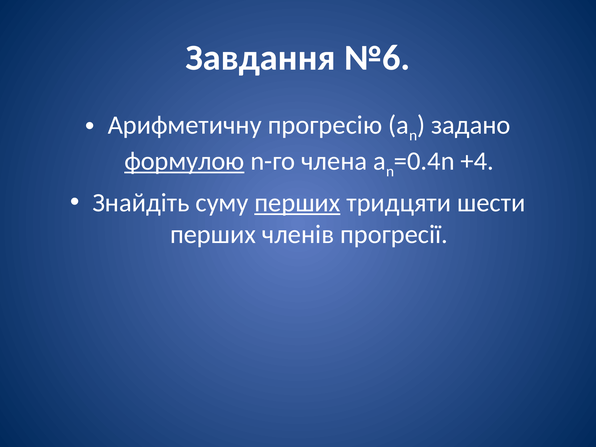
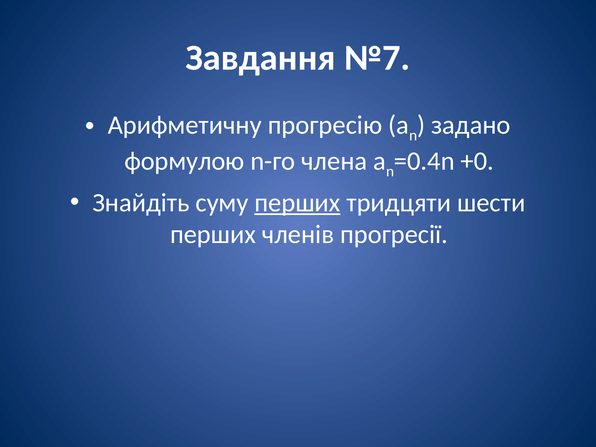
№6: №6 -> №7
формулою underline: present -> none
+4: +4 -> +0
